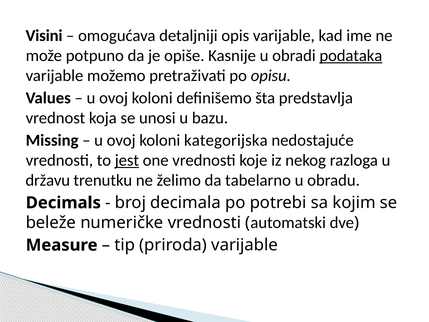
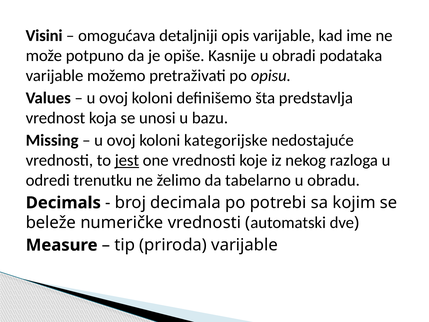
podataka underline: present -> none
kategorijska: kategorijska -> kategorijske
državu: državu -> odredi
